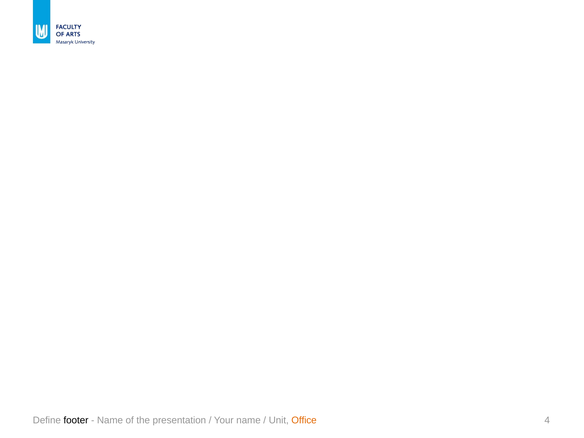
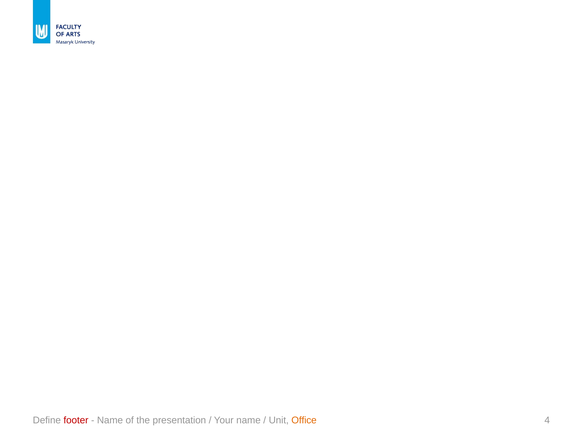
footer colour: black -> red
